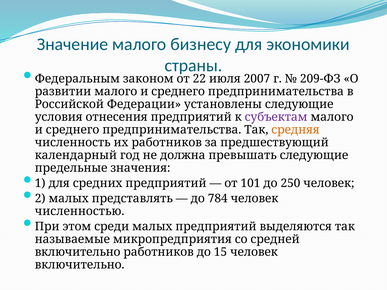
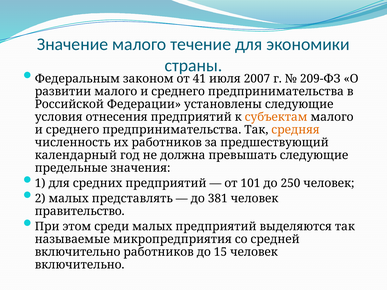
бизнесу: бизнесу -> течение
22: 22 -> 41
субъектам colour: purple -> orange
784: 784 -> 381
численностью: численностью -> правительство
